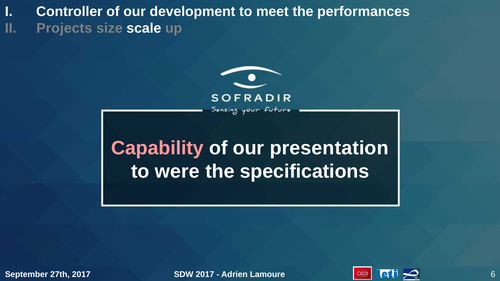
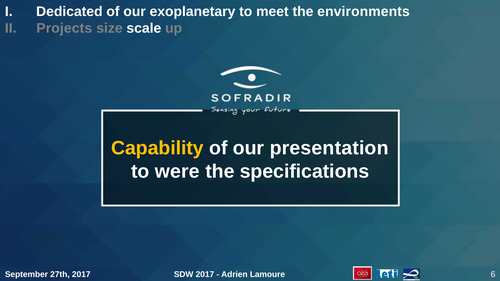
Controller: Controller -> Dedicated
development: development -> exoplanetary
performances: performances -> environments
Capability colour: pink -> yellow
